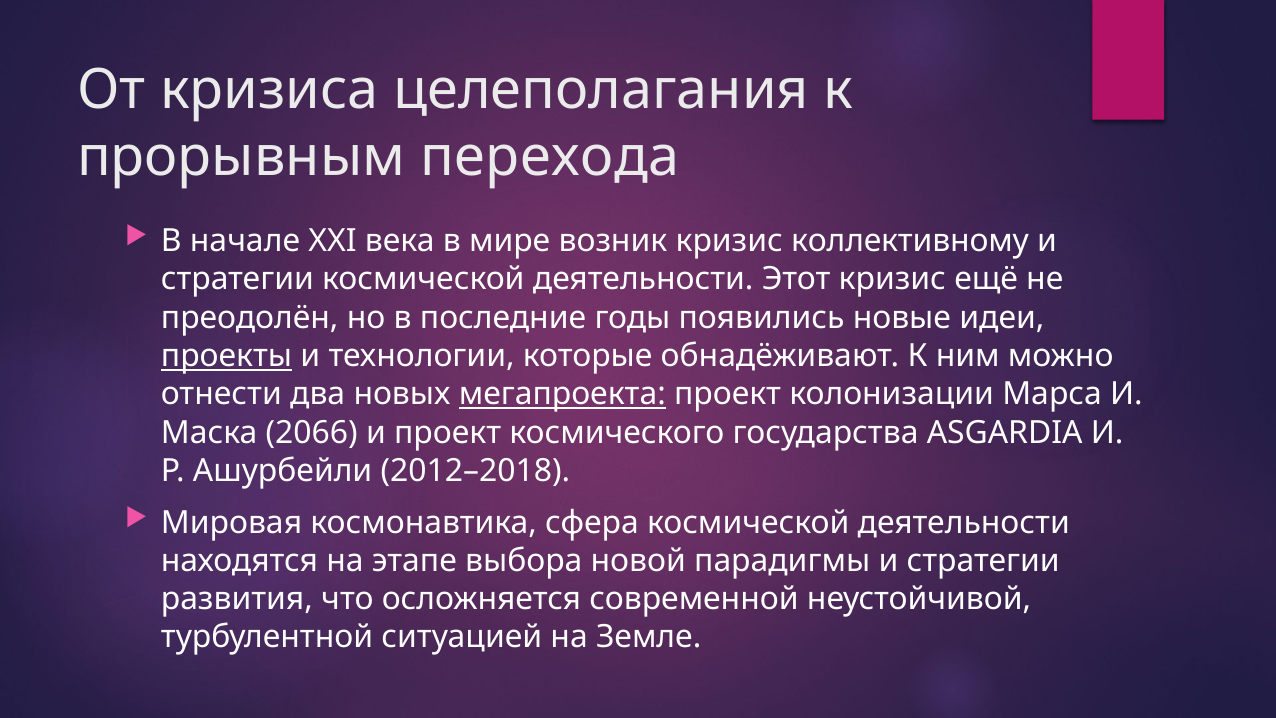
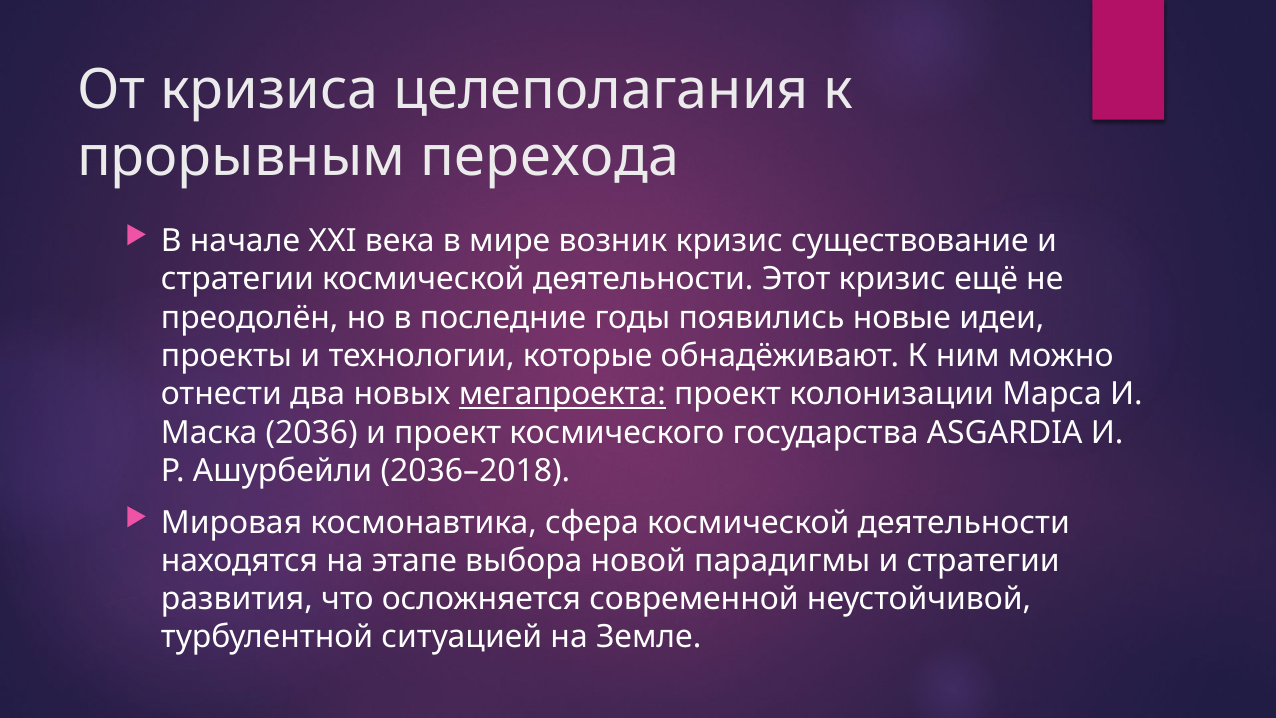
коллективному: коллективному -> существование
проекты underline: present -> none
2066: 2066 -> 2036
2012–2018: 2012–2018 -> 2036–2018
